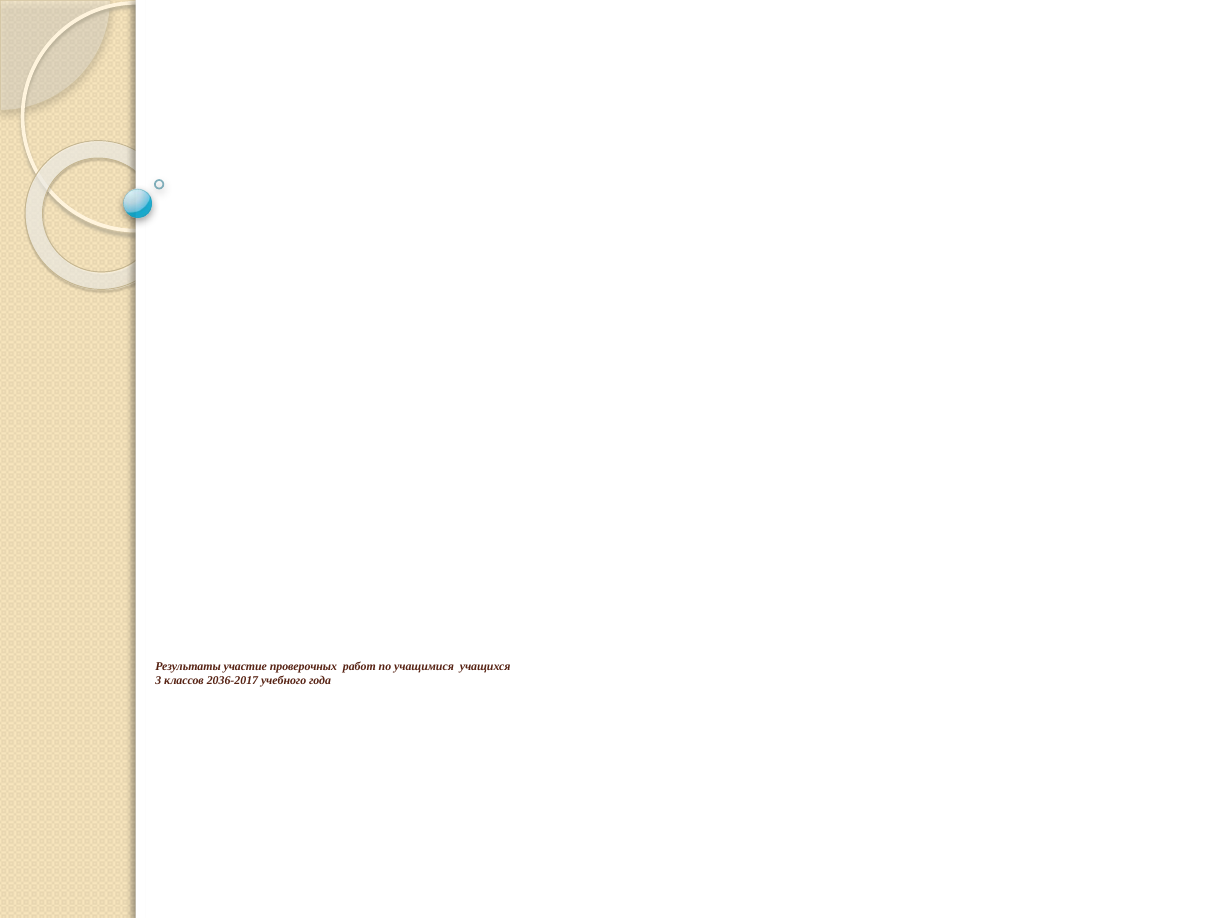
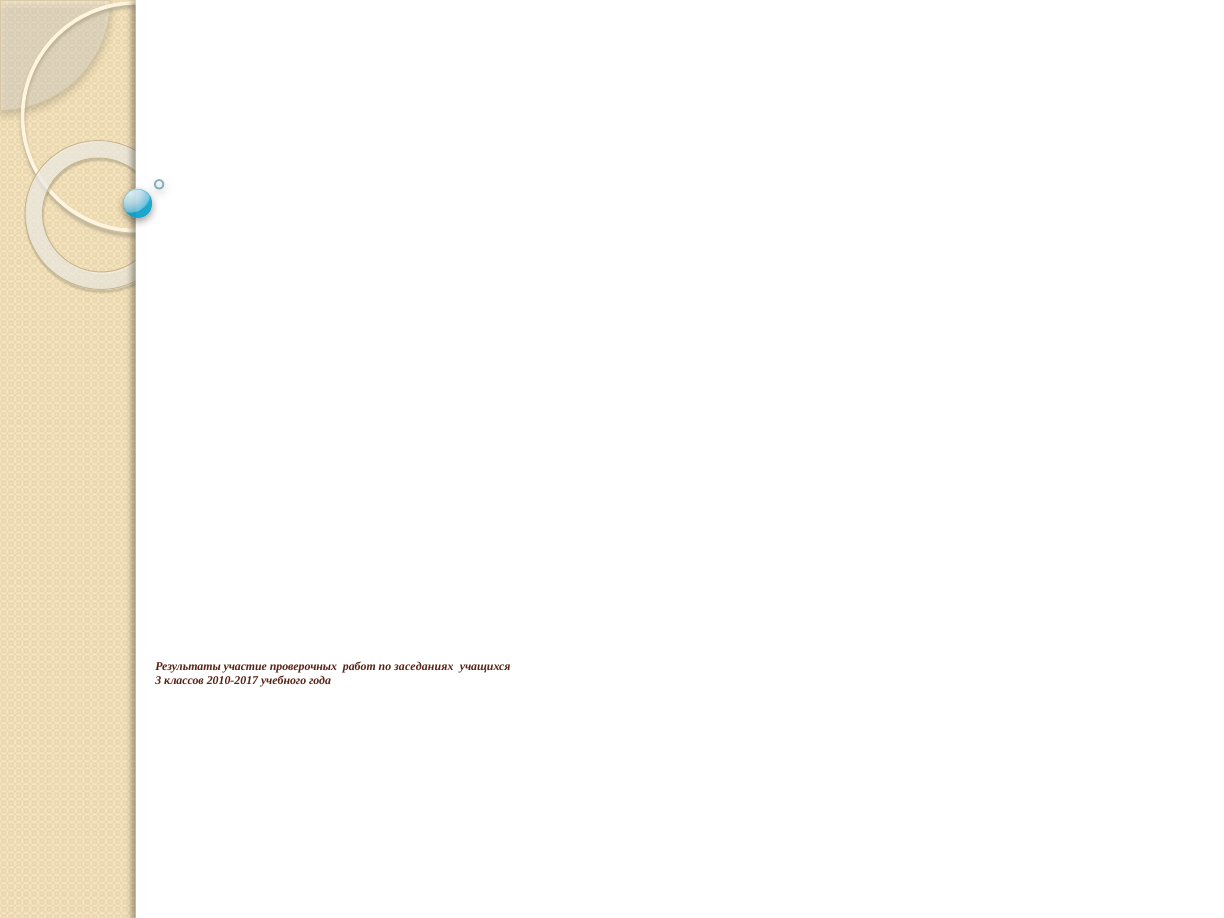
учащимися: учащимися -> заседаниях
2036-2017: 2036-2017 -> 2010-2017
